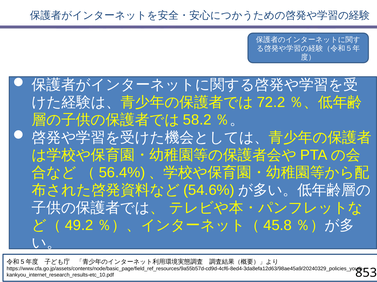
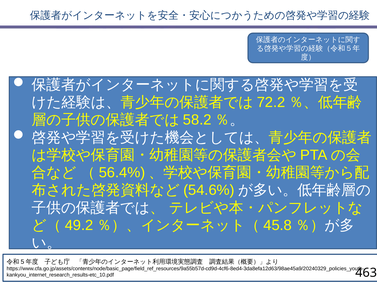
853: 853 -> 463
